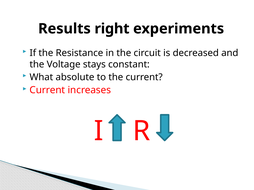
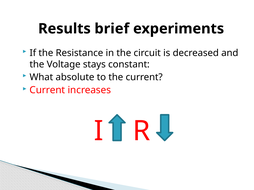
right: right -> brief
